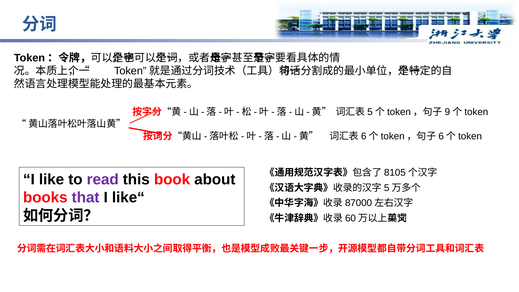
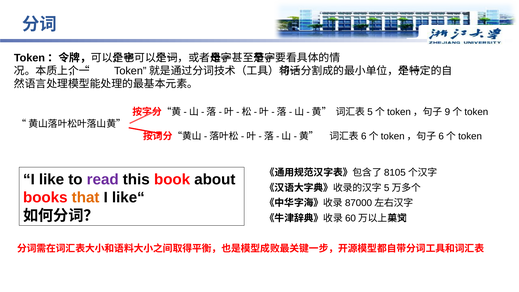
that colour: purple -> orange
